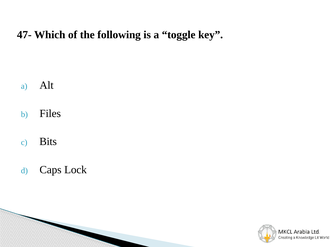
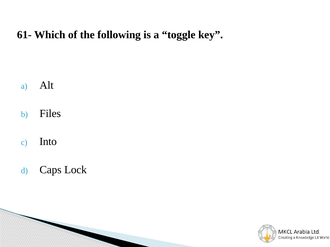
47-: 47- -> 61-
Bits: Bits -> Into
